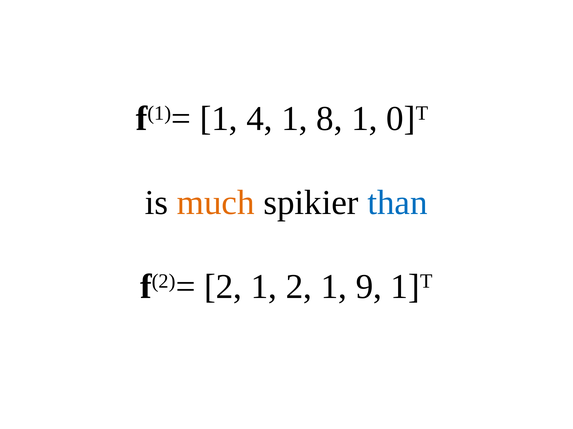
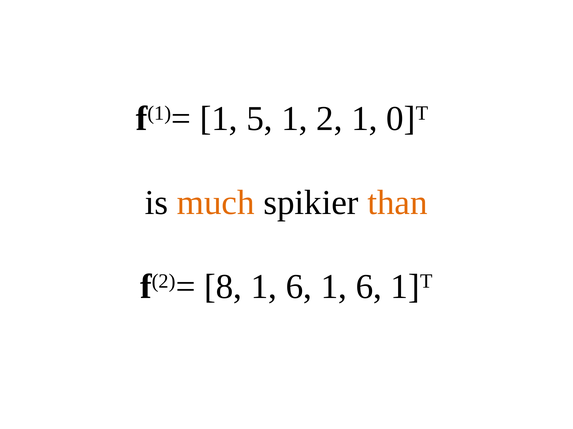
4: 4 -> 5
8: 8 -> 2
than colour: blue -> orange
f(2)= 2: 2 -> 8
2 at (299, 287): 2 -> 6
9 at (369, 287): 9 -> 6
